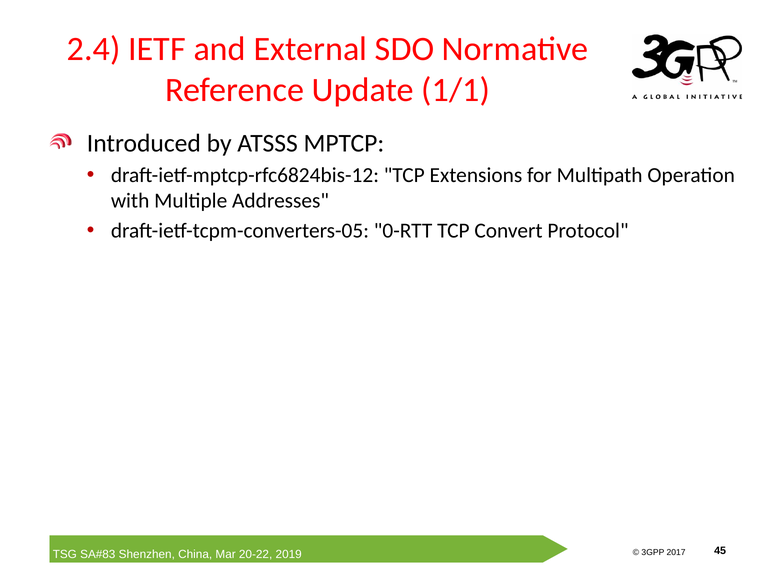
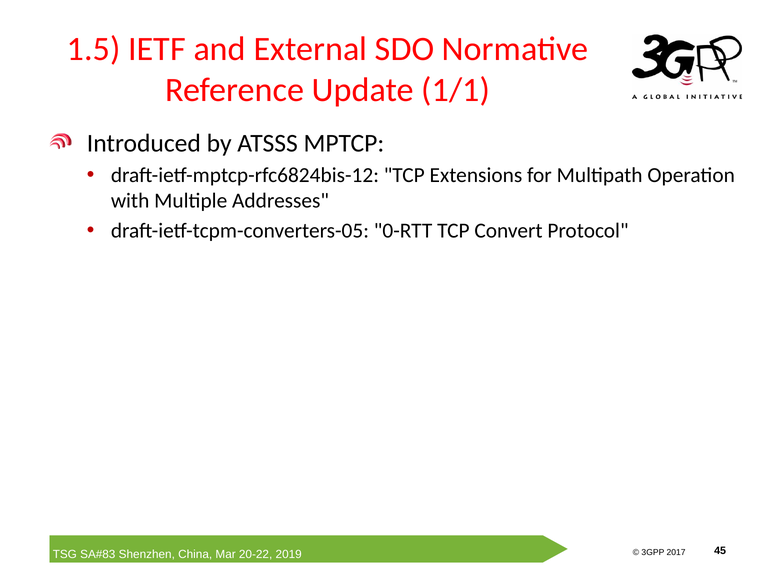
2.4: 2.4 -> 1.5
